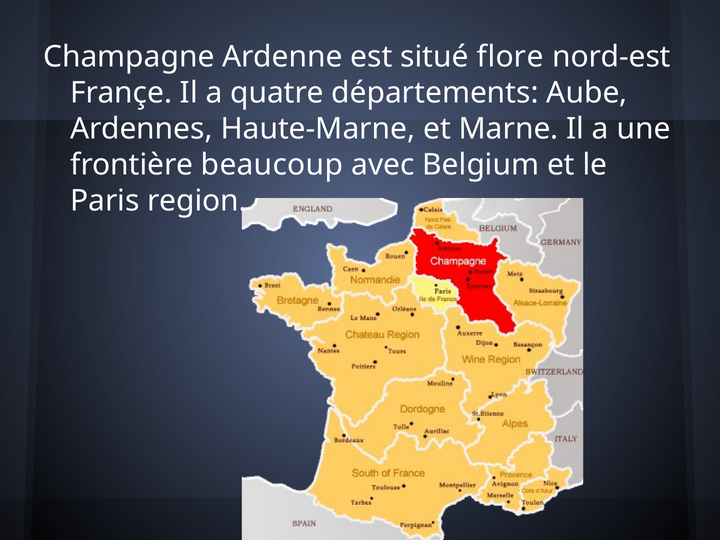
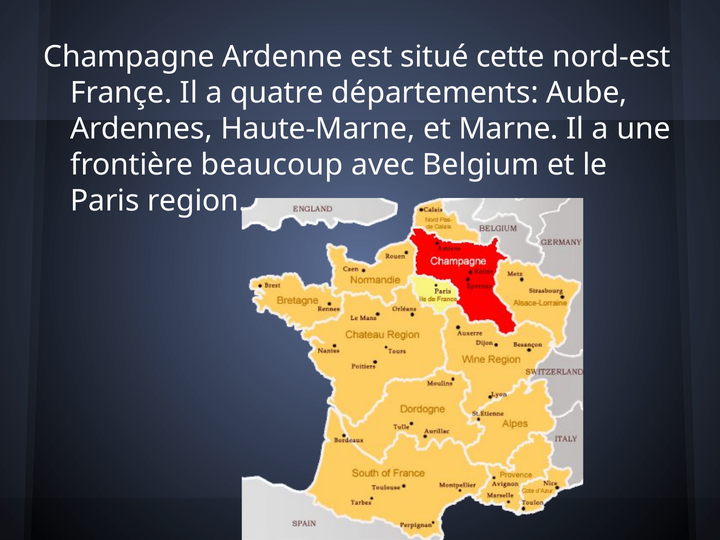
flore: flore -> cette
